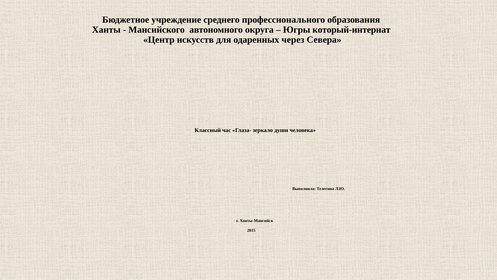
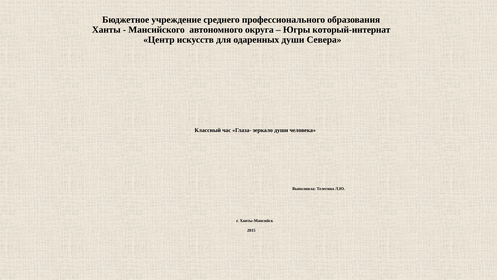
одаренных через: через -> души
